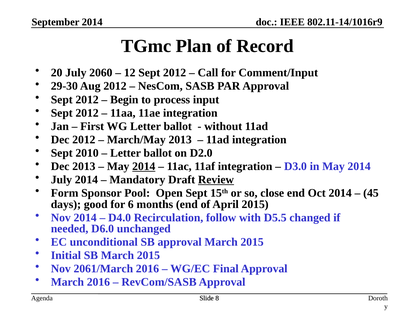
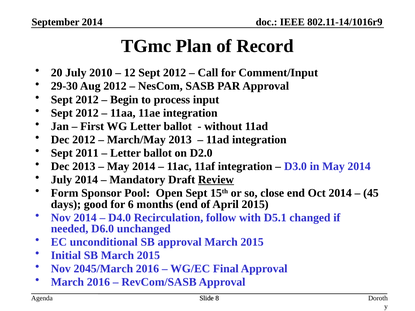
2060: 2060 -> 2010
2010: 2010 -> 2011
2014 at (144, 167) underline: present -> none
D5.5: D5.5 -> D5.1
2061/March: 2061/March -> 2045/March
